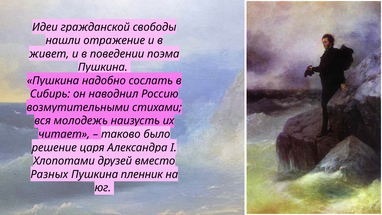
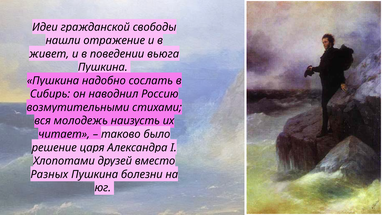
поэма: поэма -> вьюга
пленник: пленник -> болезни
